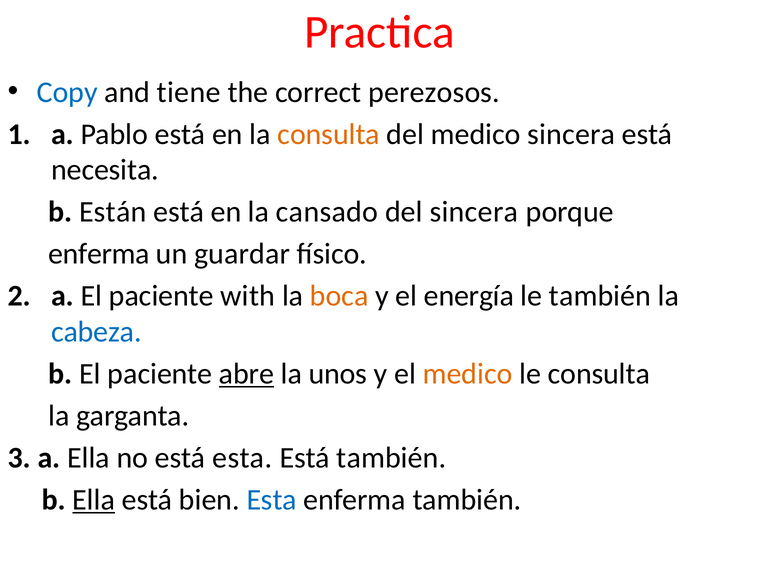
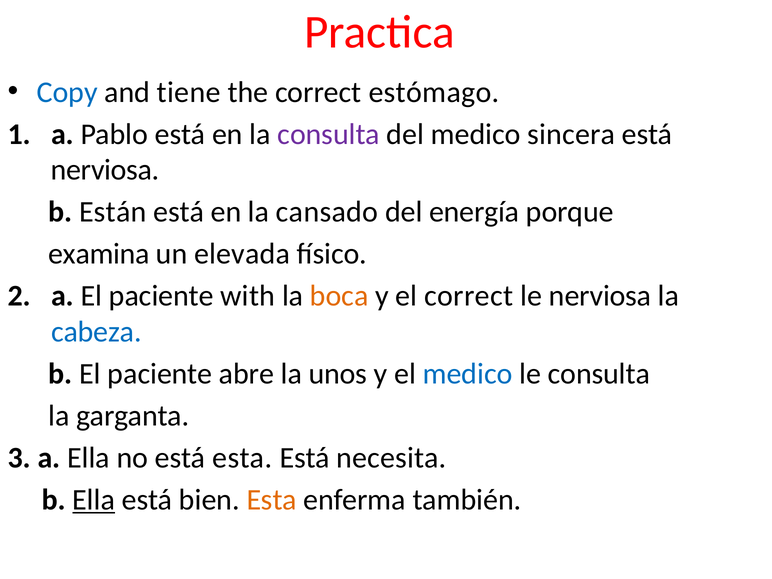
perezosos: perezosos -> estómago
consulta at (329, 134) colour: orange -> purple
necesita at (105, 170): necesita -> nerviosa
del sincera: sincera -> energía
enferma at (99, 254): enferma -> examina
guardar: guardar -> elevada
el energía: energía -> correct
le también: también -> nerviosa
abre underline: present -> none
medico at (468, 374) colour: orange -> blue
Está también: también -> necesita
Esta at (272, 500) colour: blue -> orange
